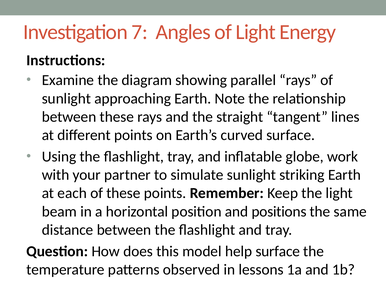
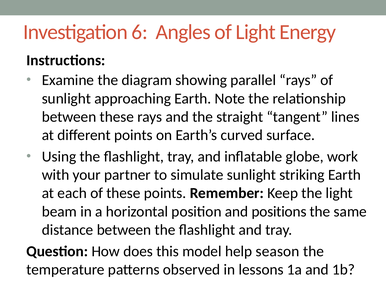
7: 7 -> 6
help surface: surface -> season
